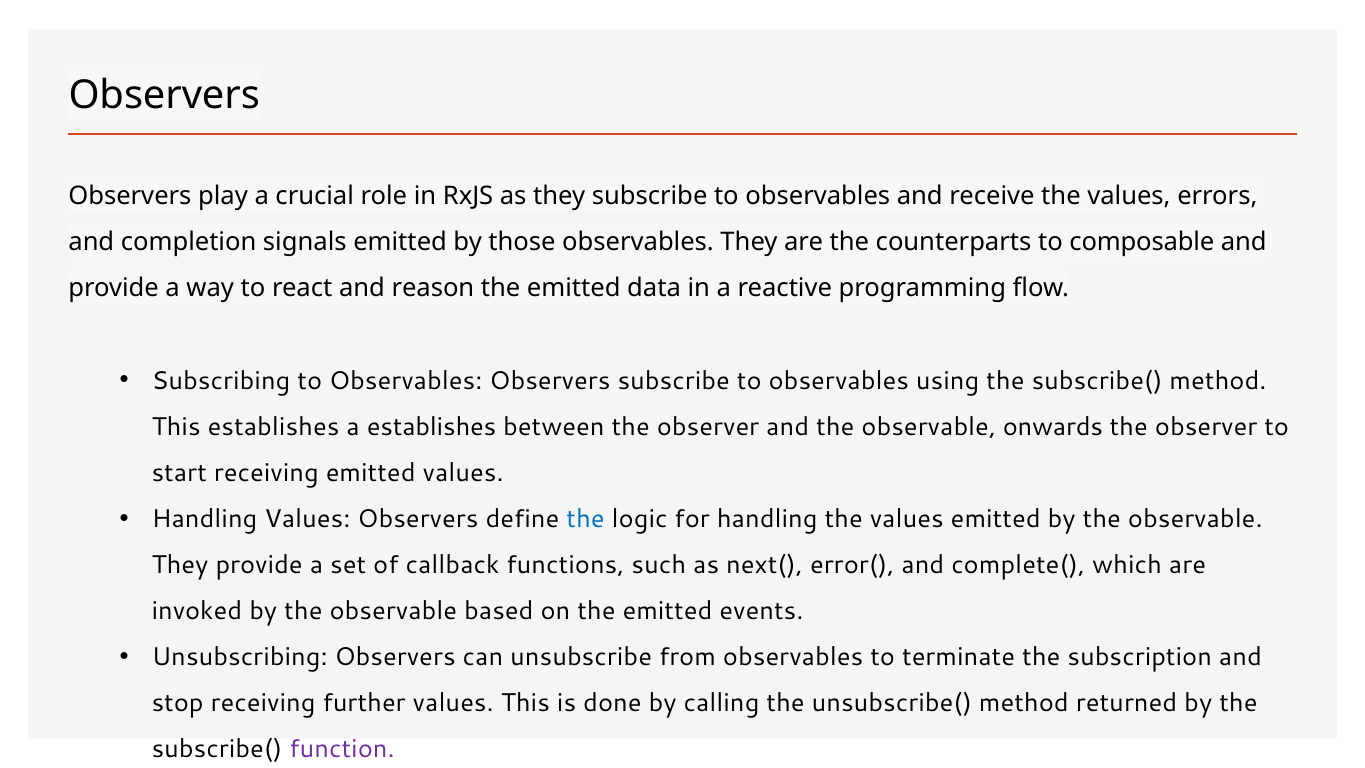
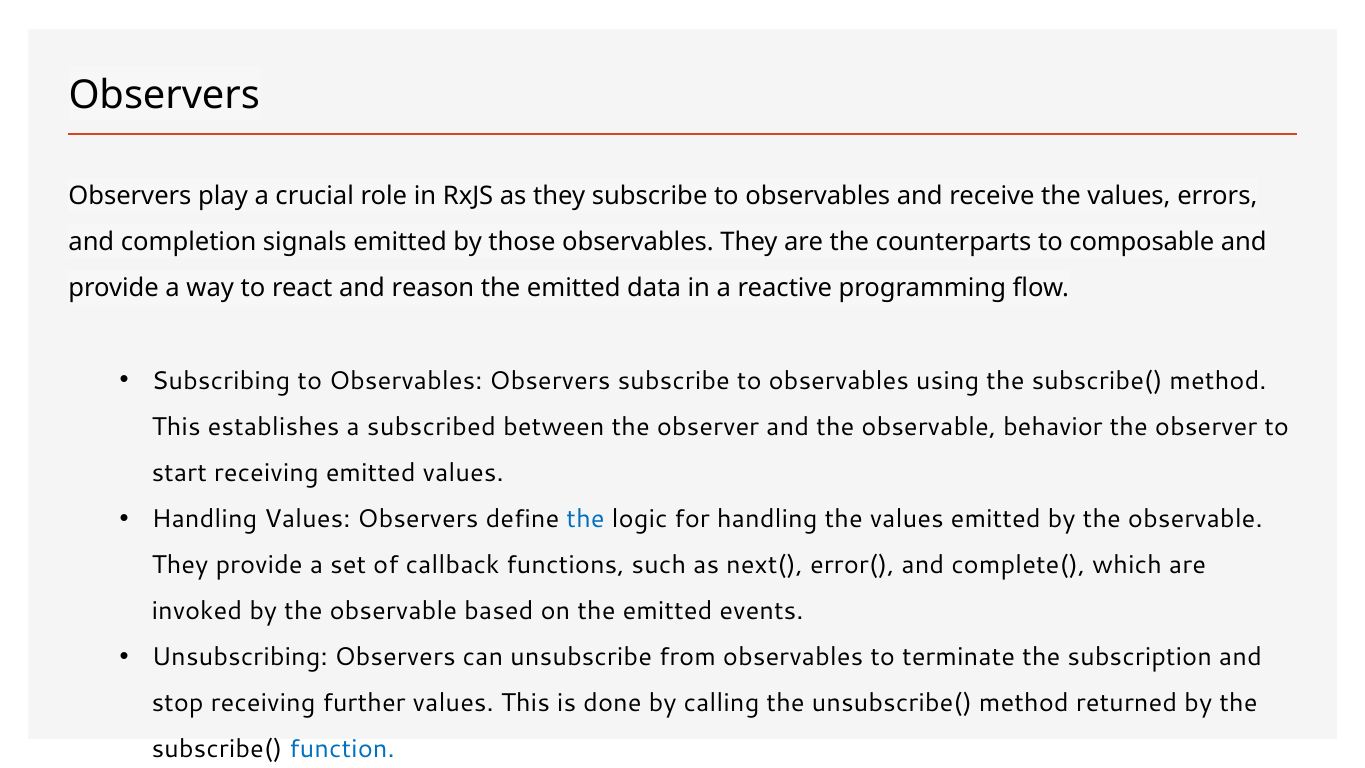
a establishes: establishes -> subscribed
onwards: onwards -> behavior
function colour: purple -> blue
